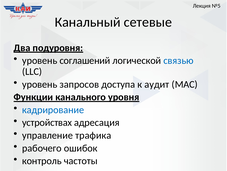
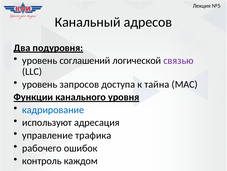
сетевые: сетевые -> адресов
связью colour: blue -> purple
аудит: аудит -> тайна
устройствах: устройствах -> используют
частоты: частоты -> каждом
